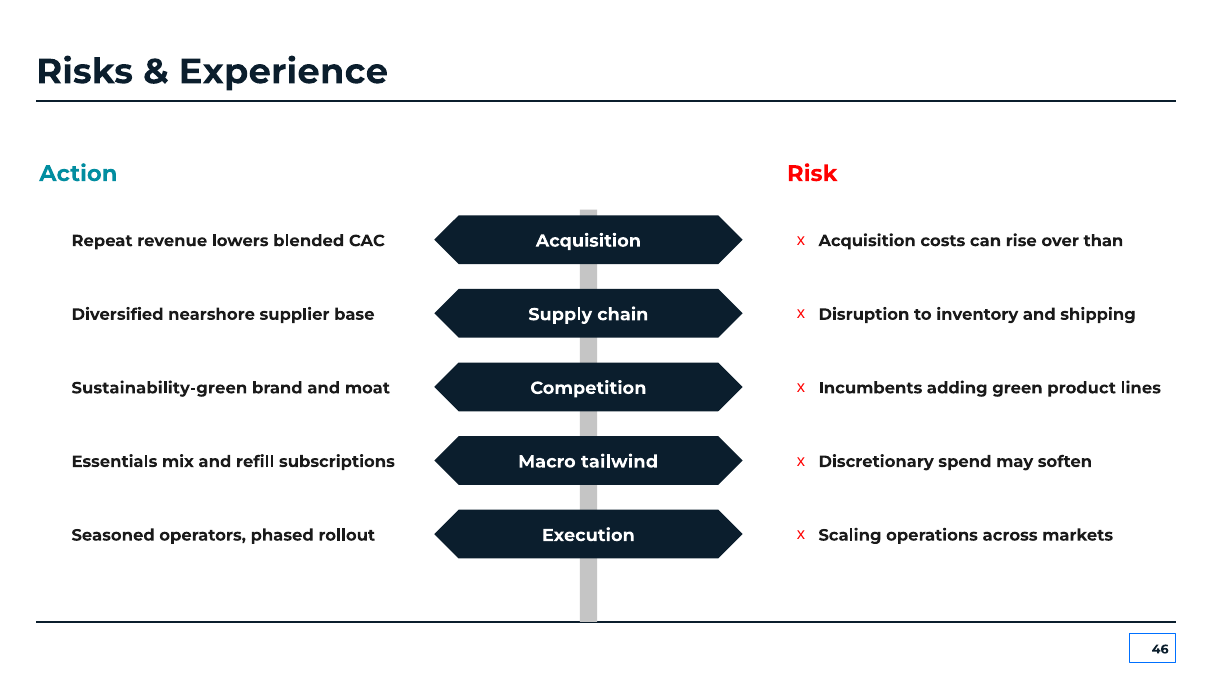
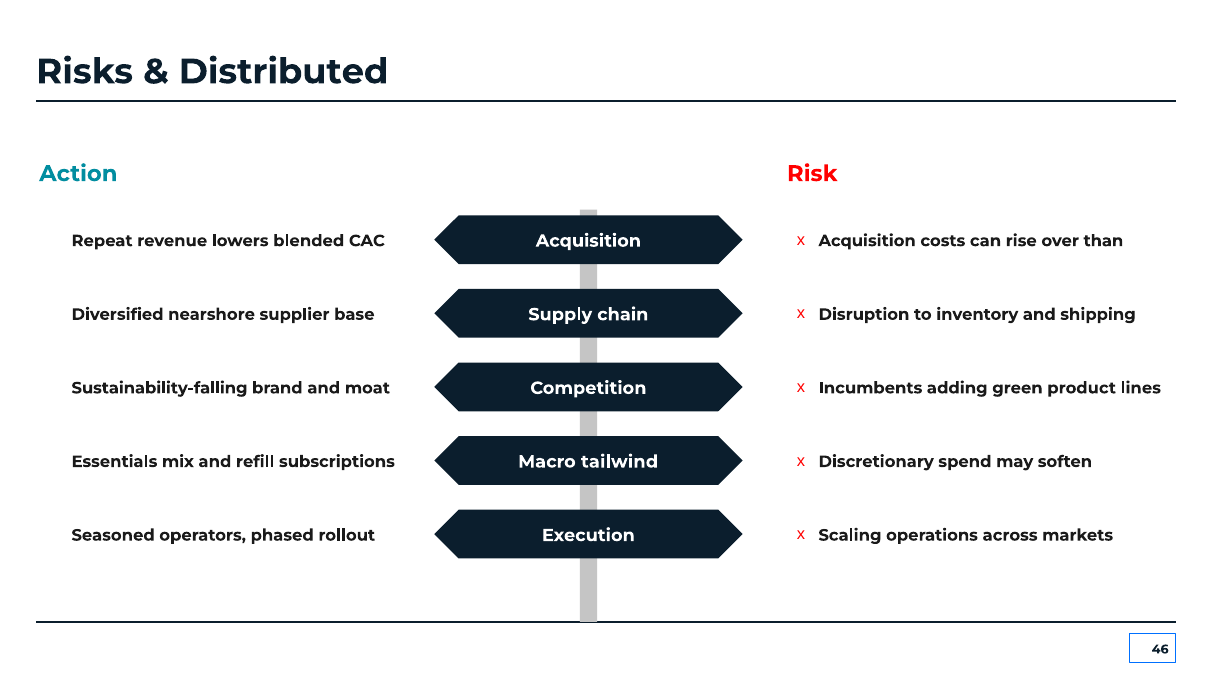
Experience: Experience -> Distributed
Sustainability-green: Sustainability-green -> Sustainability-falling
